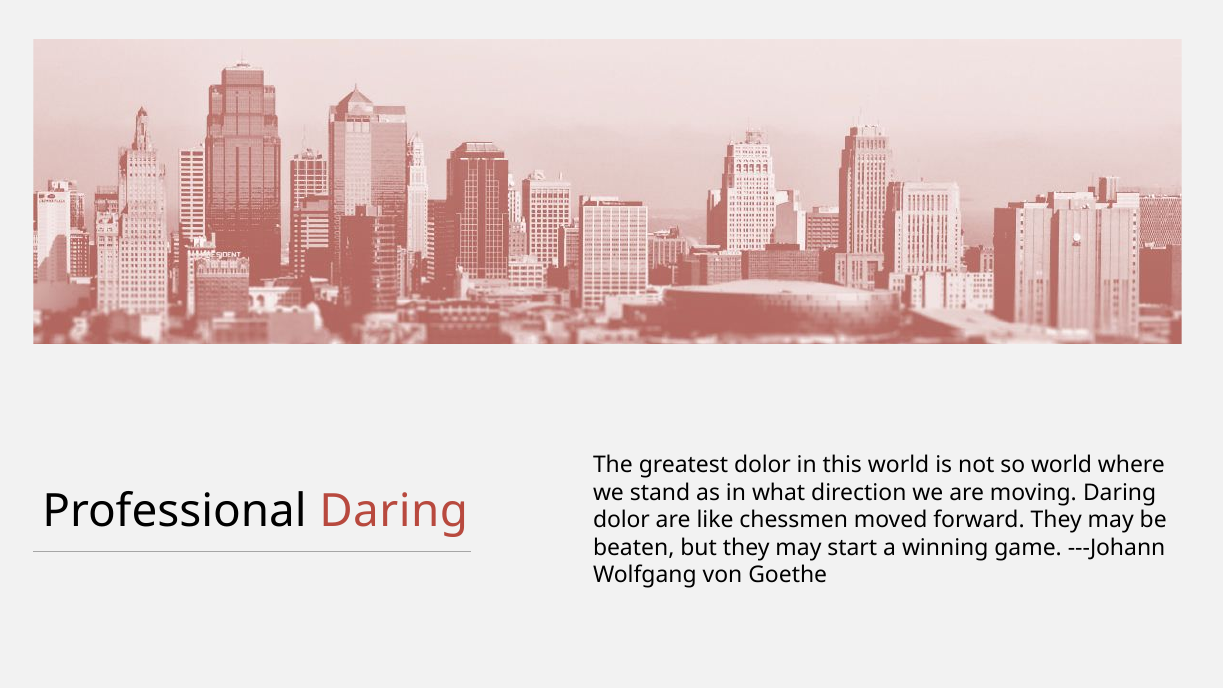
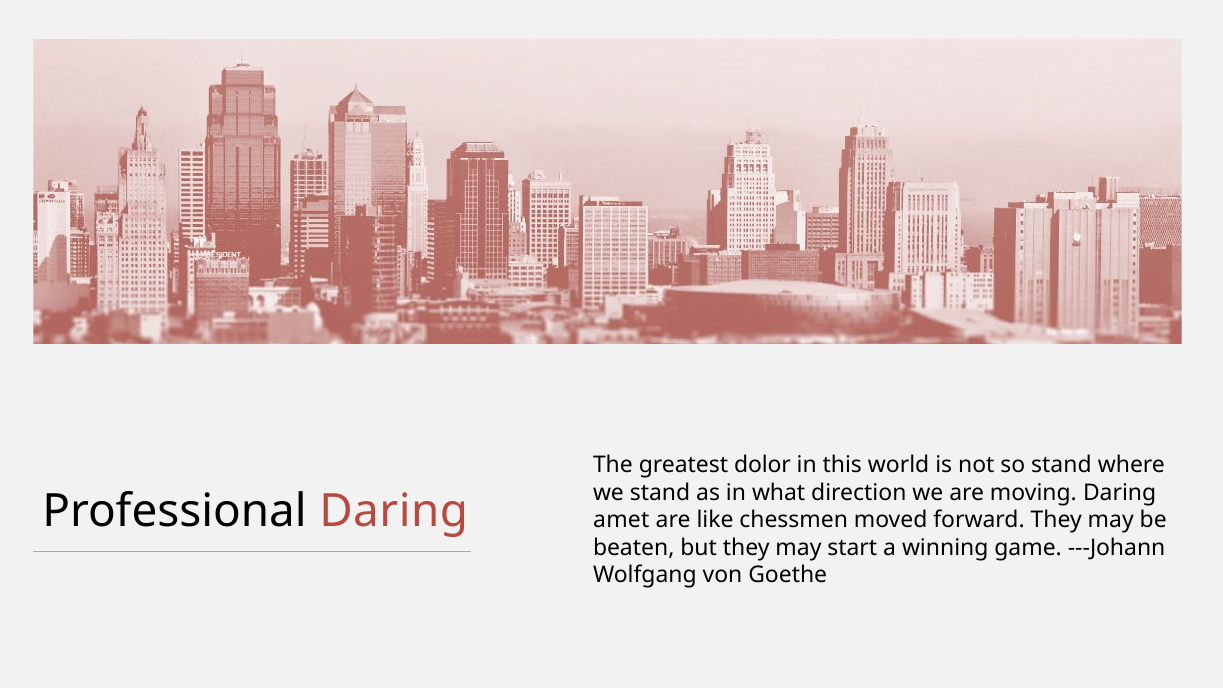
so world: world -> stand
dolor at (621, 520): dolor -> amet
